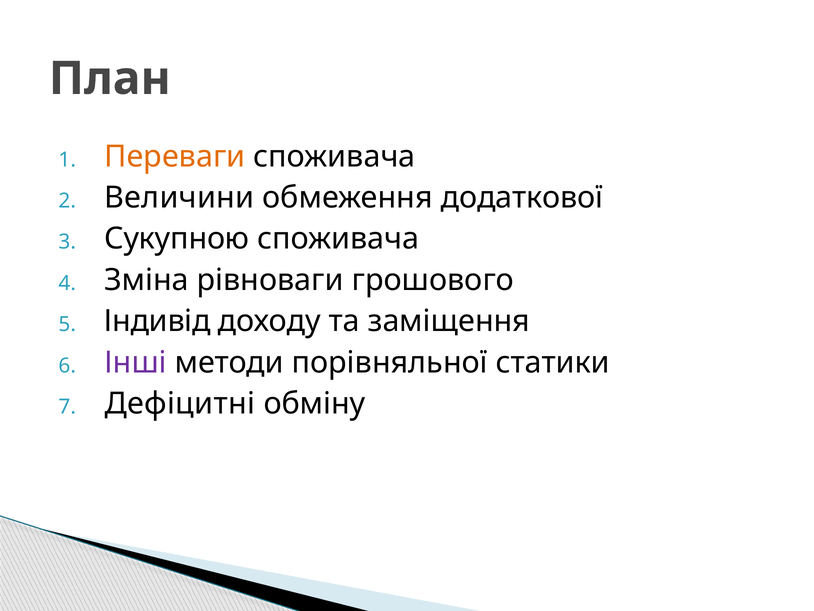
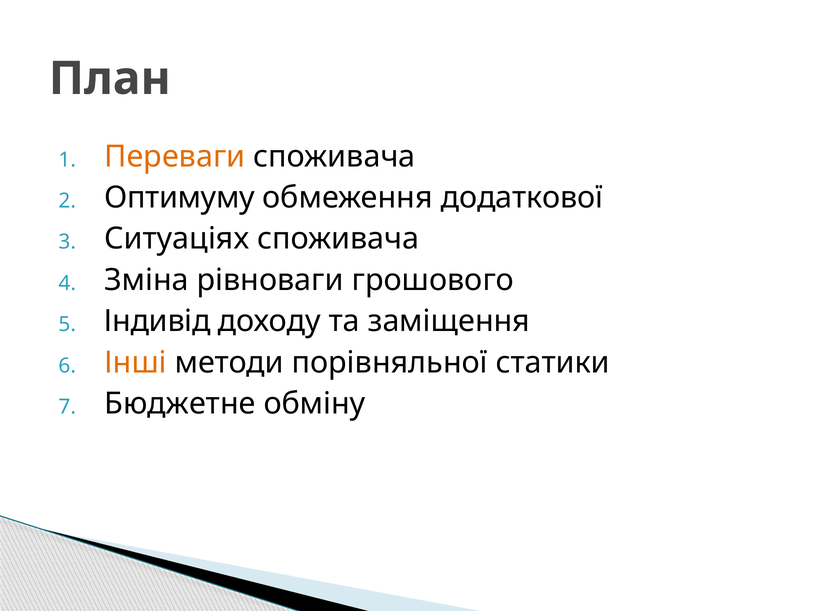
Величини: Величини -> Оптимуму
Сукупною: Сукупною -> Ситуаціях
Інші colour: purple -> orange
Дефіцитні: Дефіцитні -> Бюджетне
